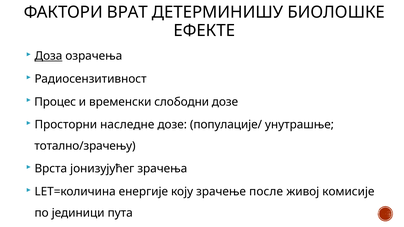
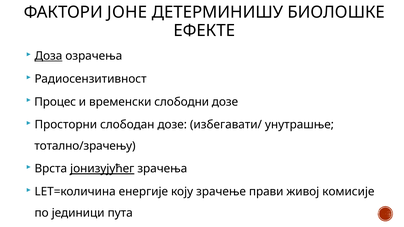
ВРАТ: ВРАТ -> ЈОНЕ
наследне: наследне -> слободан
популације/: популације/ -> избегавати/
јонизујућег underline: none -> present
после: после -> прави
